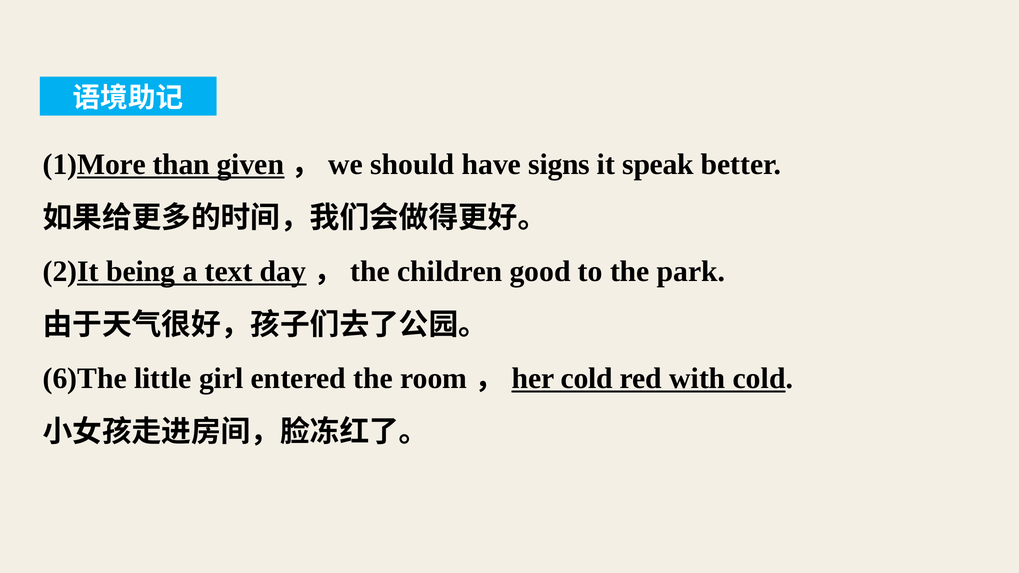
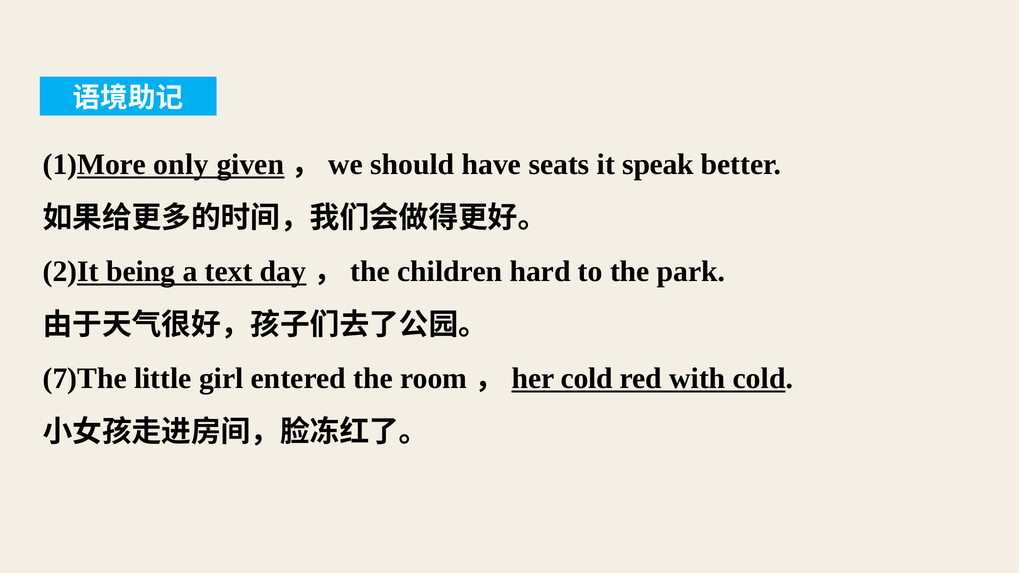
than: than -> only
signs: signs -> seats
good: good -> hard
6)The: 6)The -> 7)The
